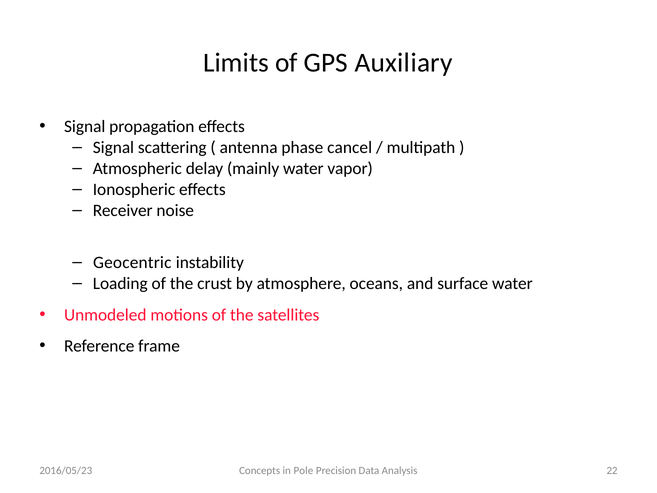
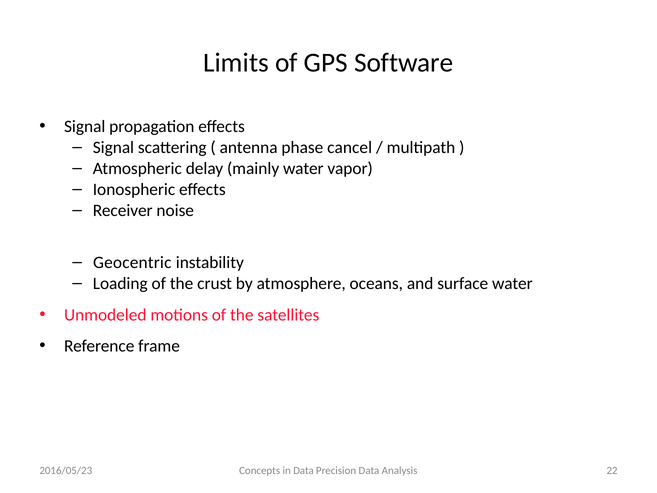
Auxiliary: Auxiliary -> Software
in Pole: Pole -> Data
